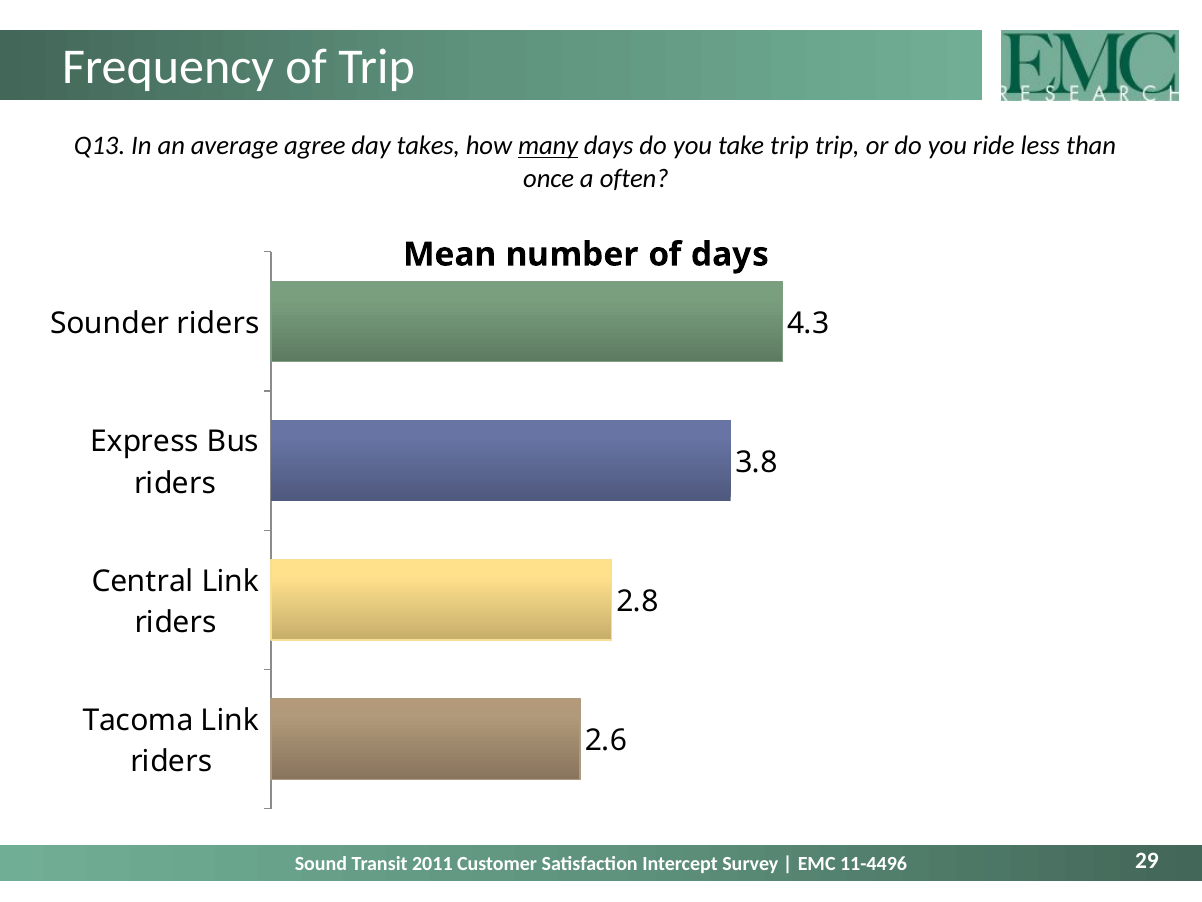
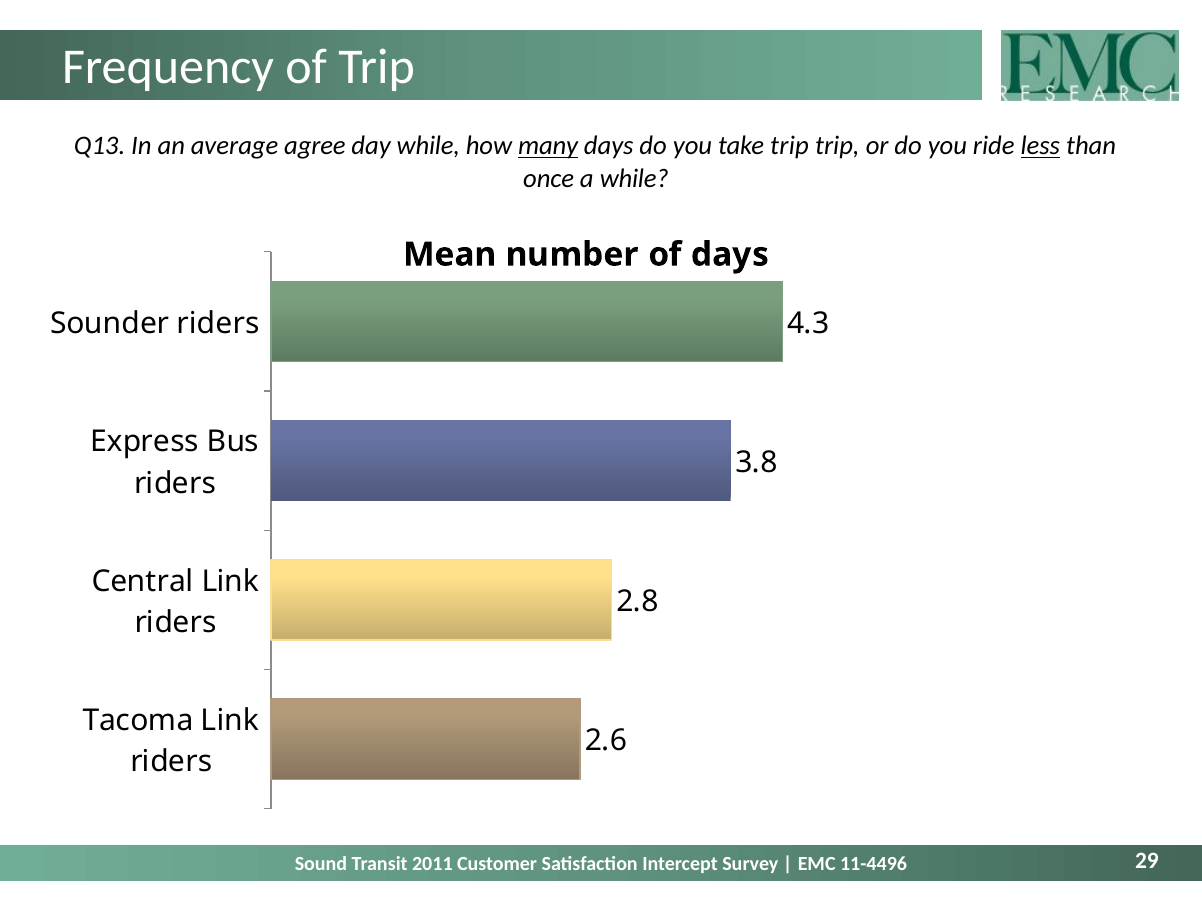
day takes: takes -> while
less underline: none -> present
a often: often -> while
